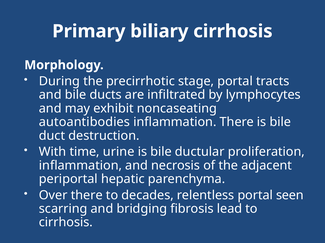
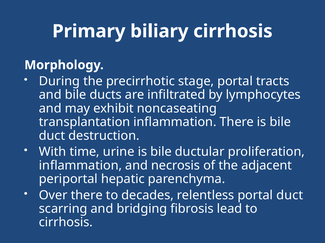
autoantibodies: autoantibodies -> transplantation
portal seen: seen -> duct
